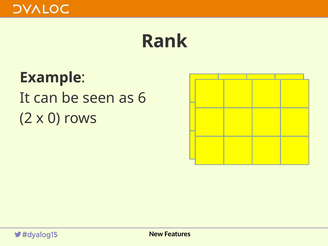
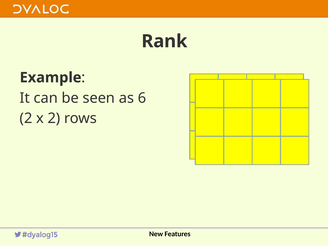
x 0: 0 -> 2
